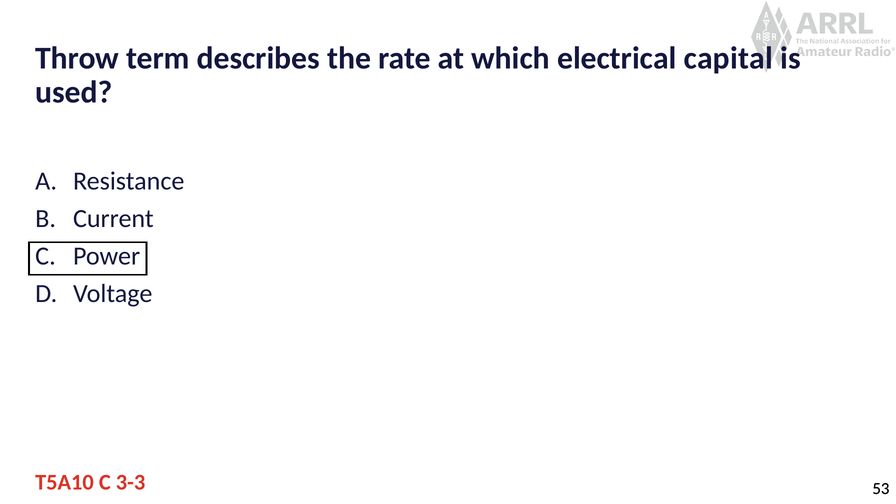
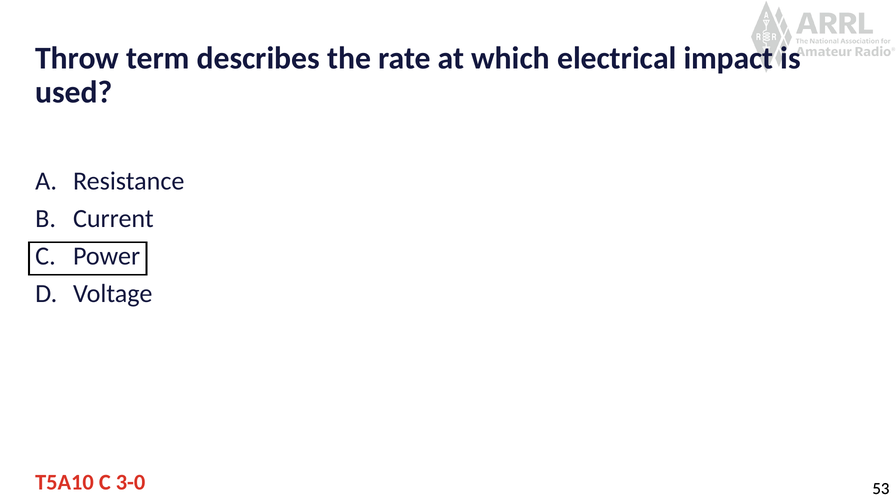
capital: capital -> impact
3-3: 3-3 -> 3-0
